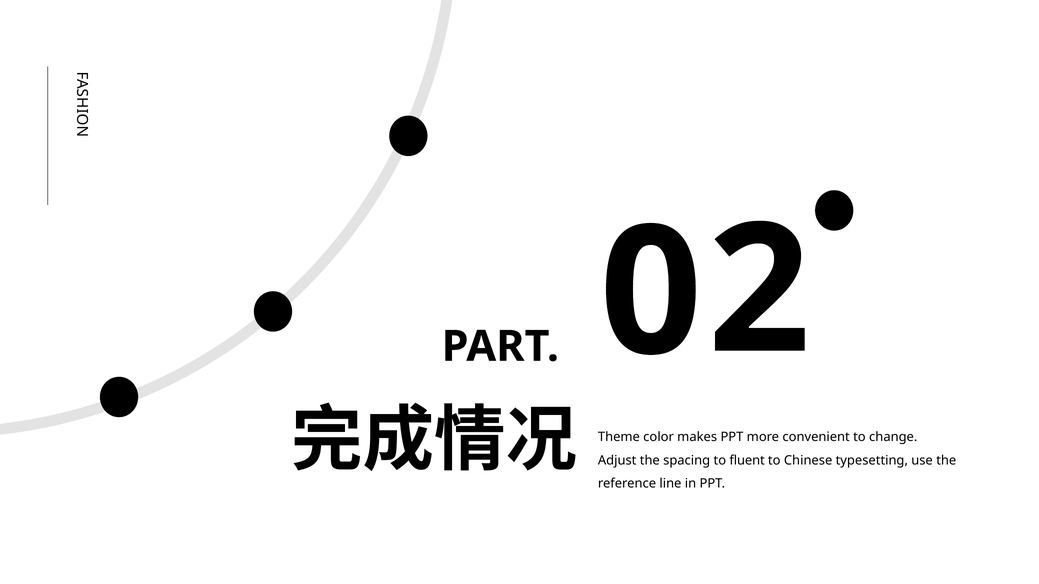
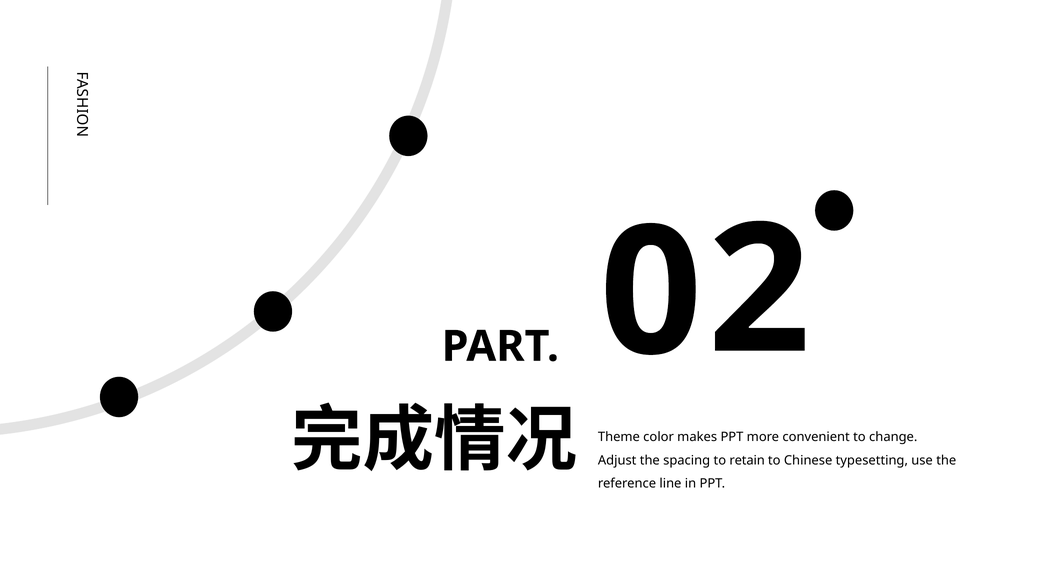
fluent: fluent -> retain
